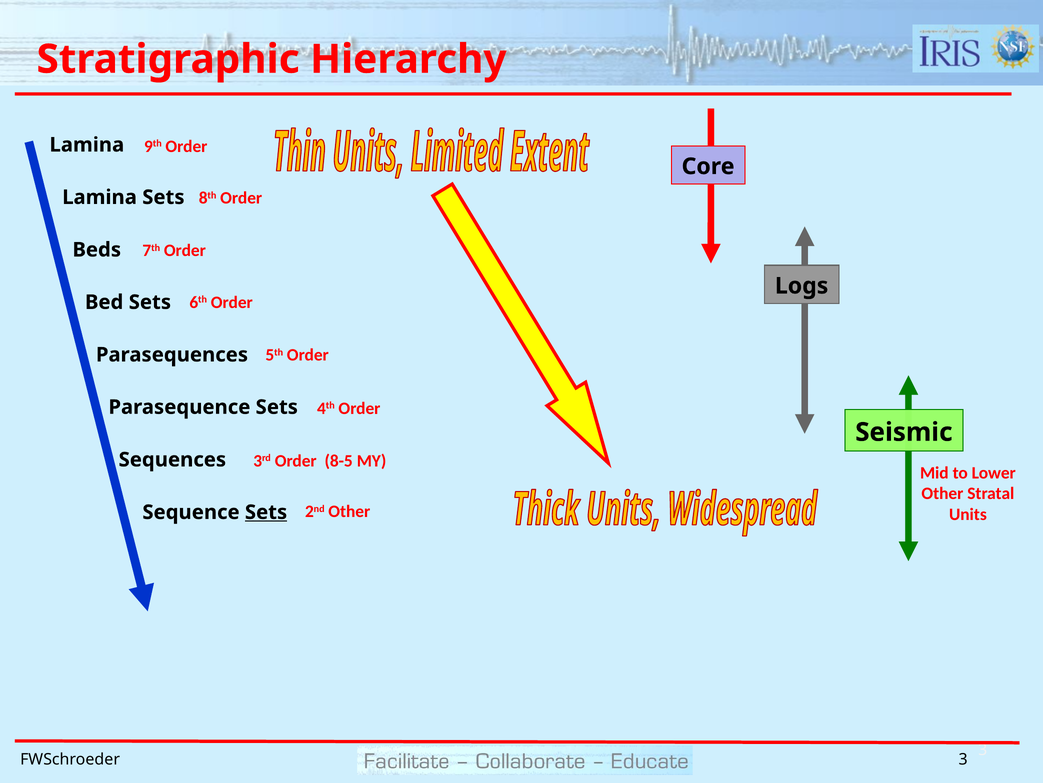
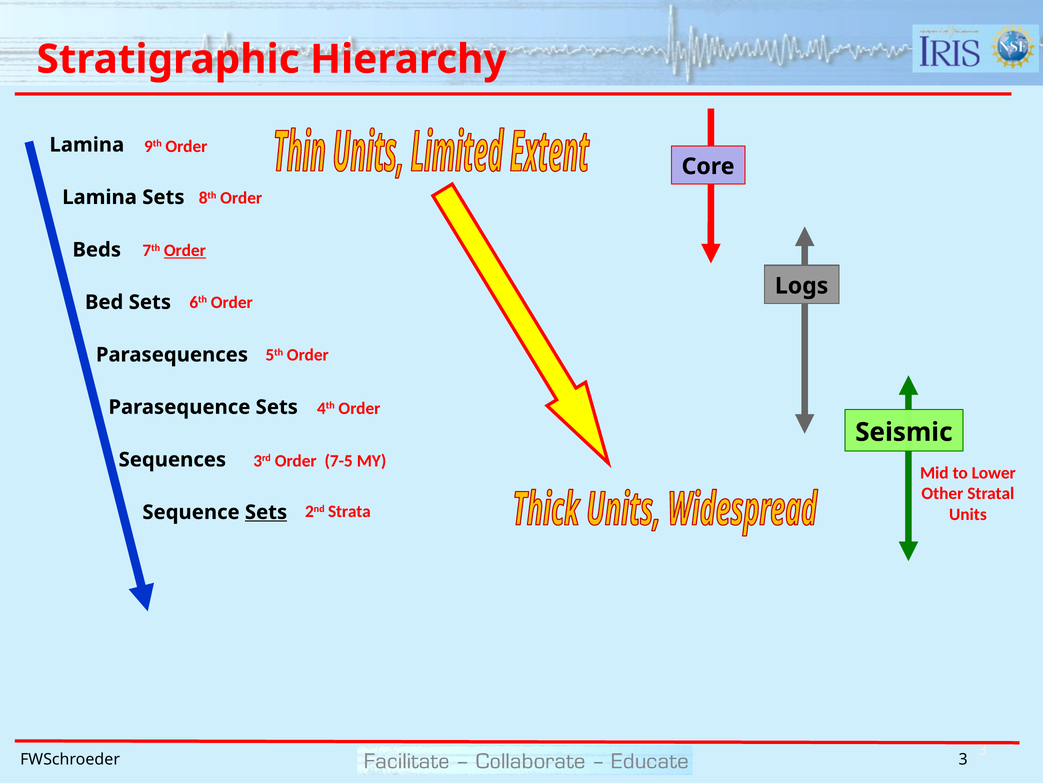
Order at (185, 251) underline: none -> present
8-5: 8-5 -> 7-5
2nd Other: Other -> Strata
